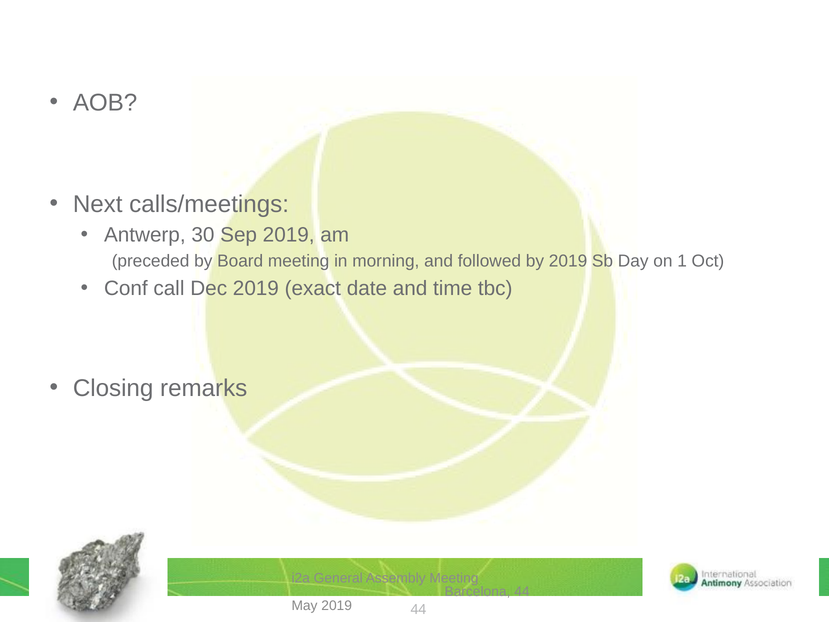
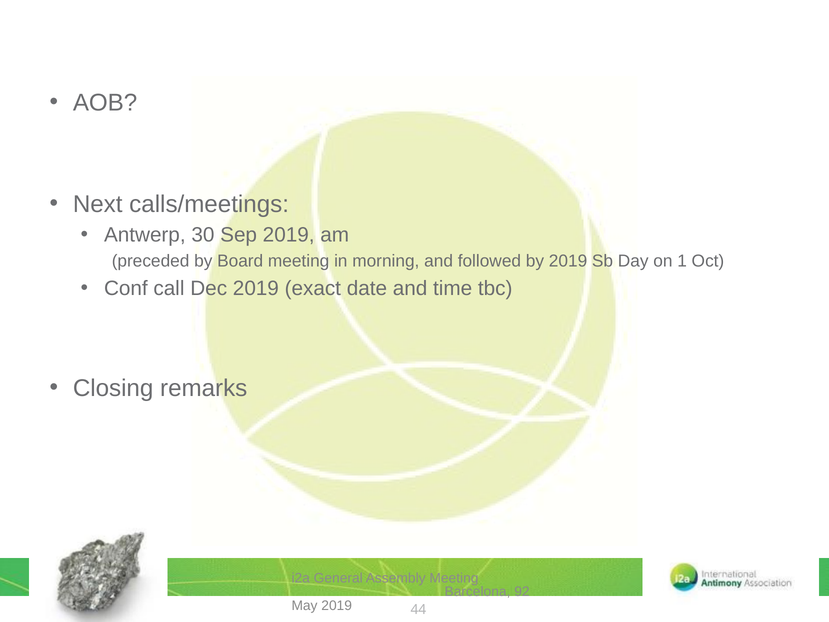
Barcelona 44: 44 -> 92
